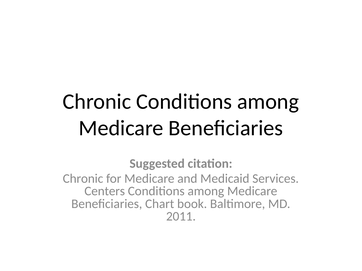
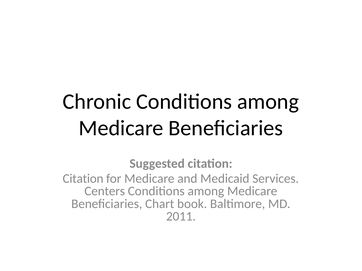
Chronic at (83, 179): Chronic -> Citation
